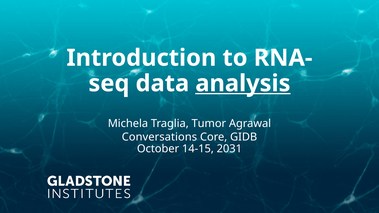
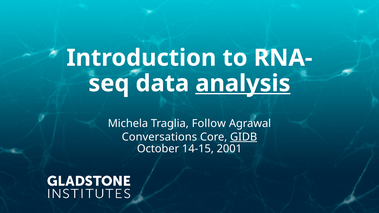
Tumor: Tumor -> Follow
GIDB underline: none -> present
2031: 2031 -> 2001
